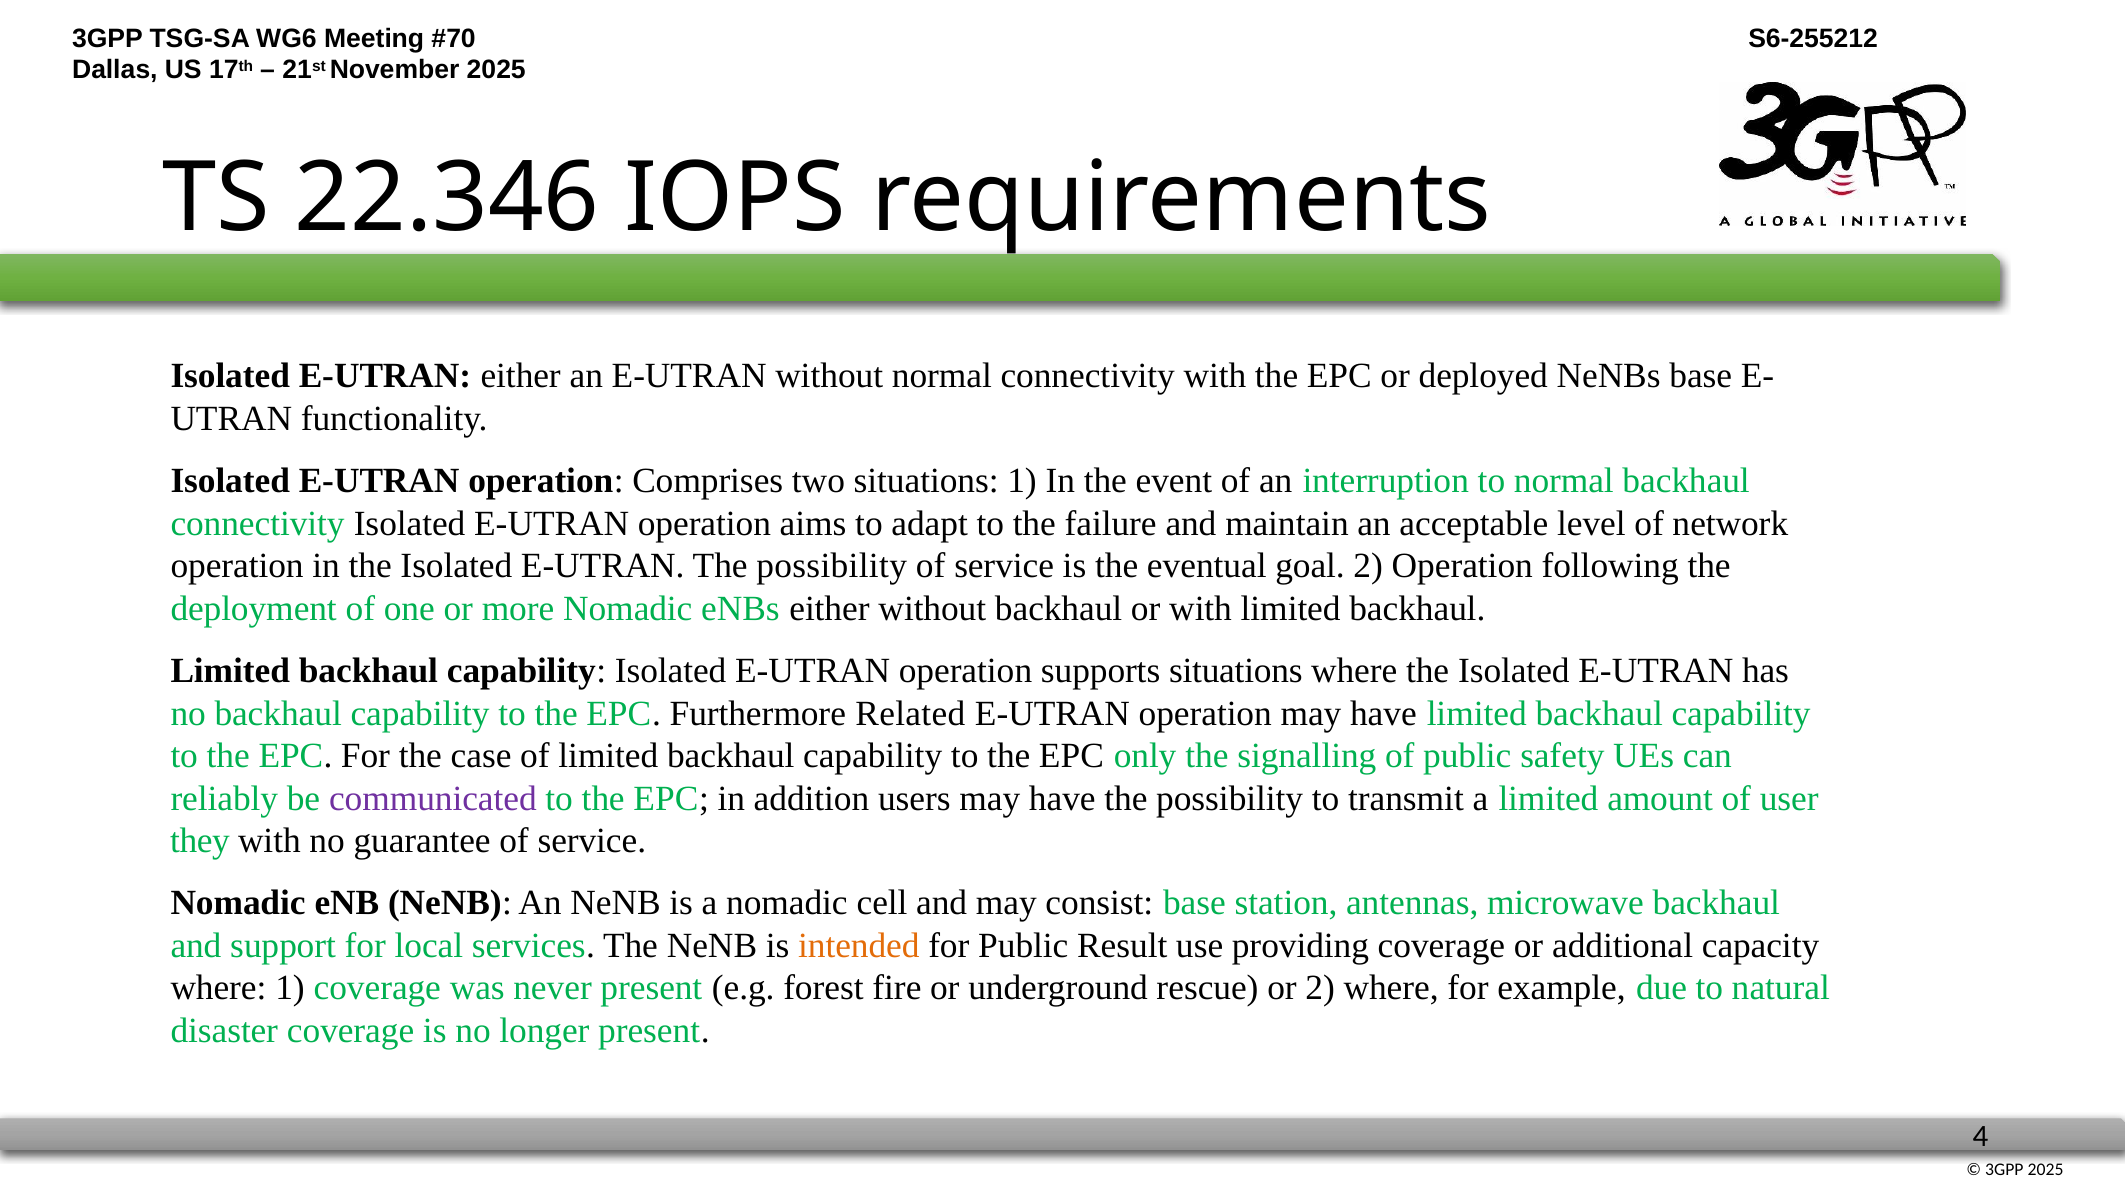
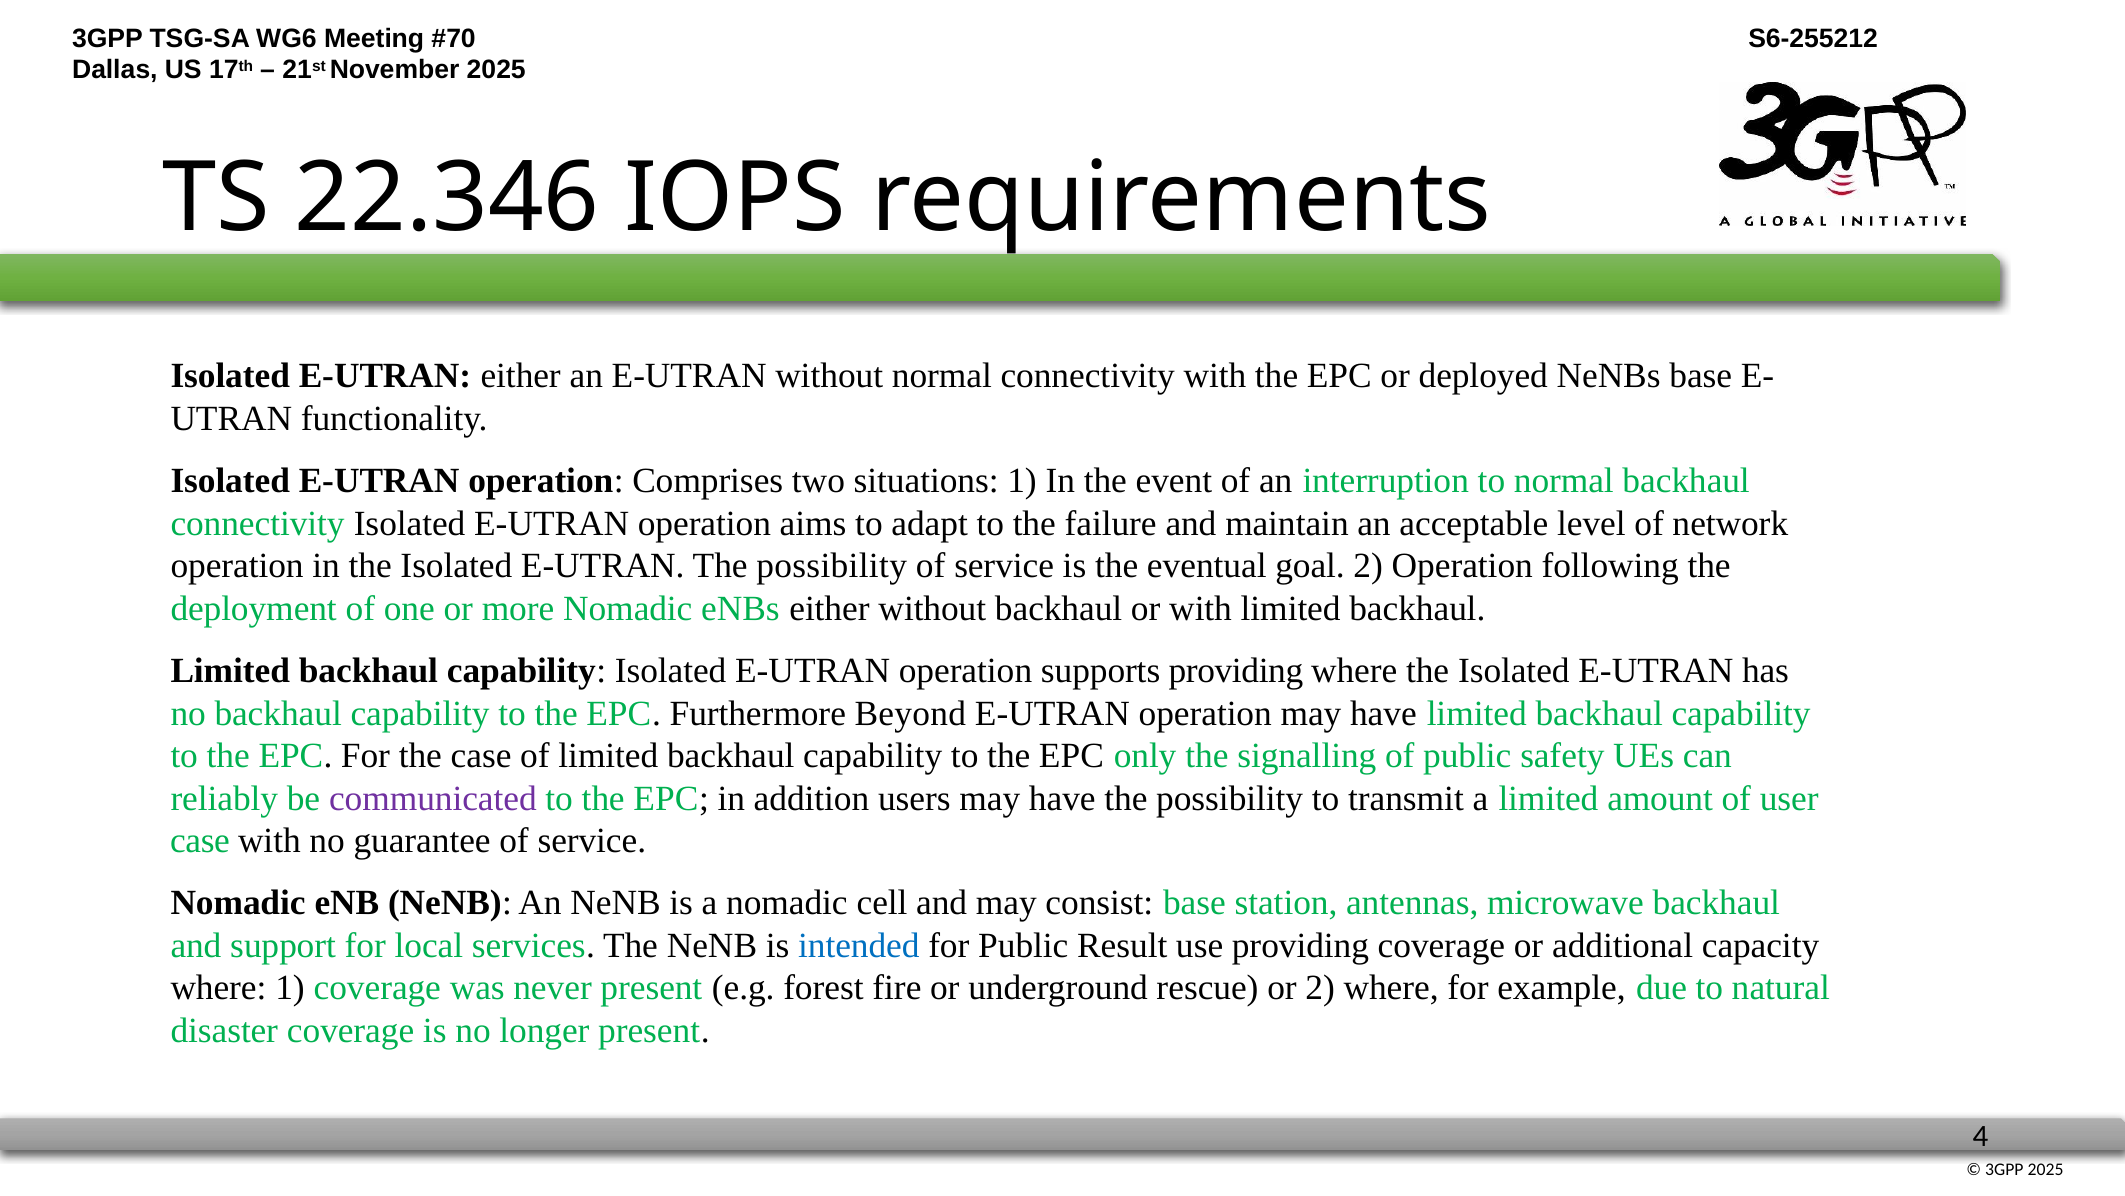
supports situations: situations -> providing
Related: Related -> Beyond
they at (200, 840): they -> case
intended colour: orange -> blue
